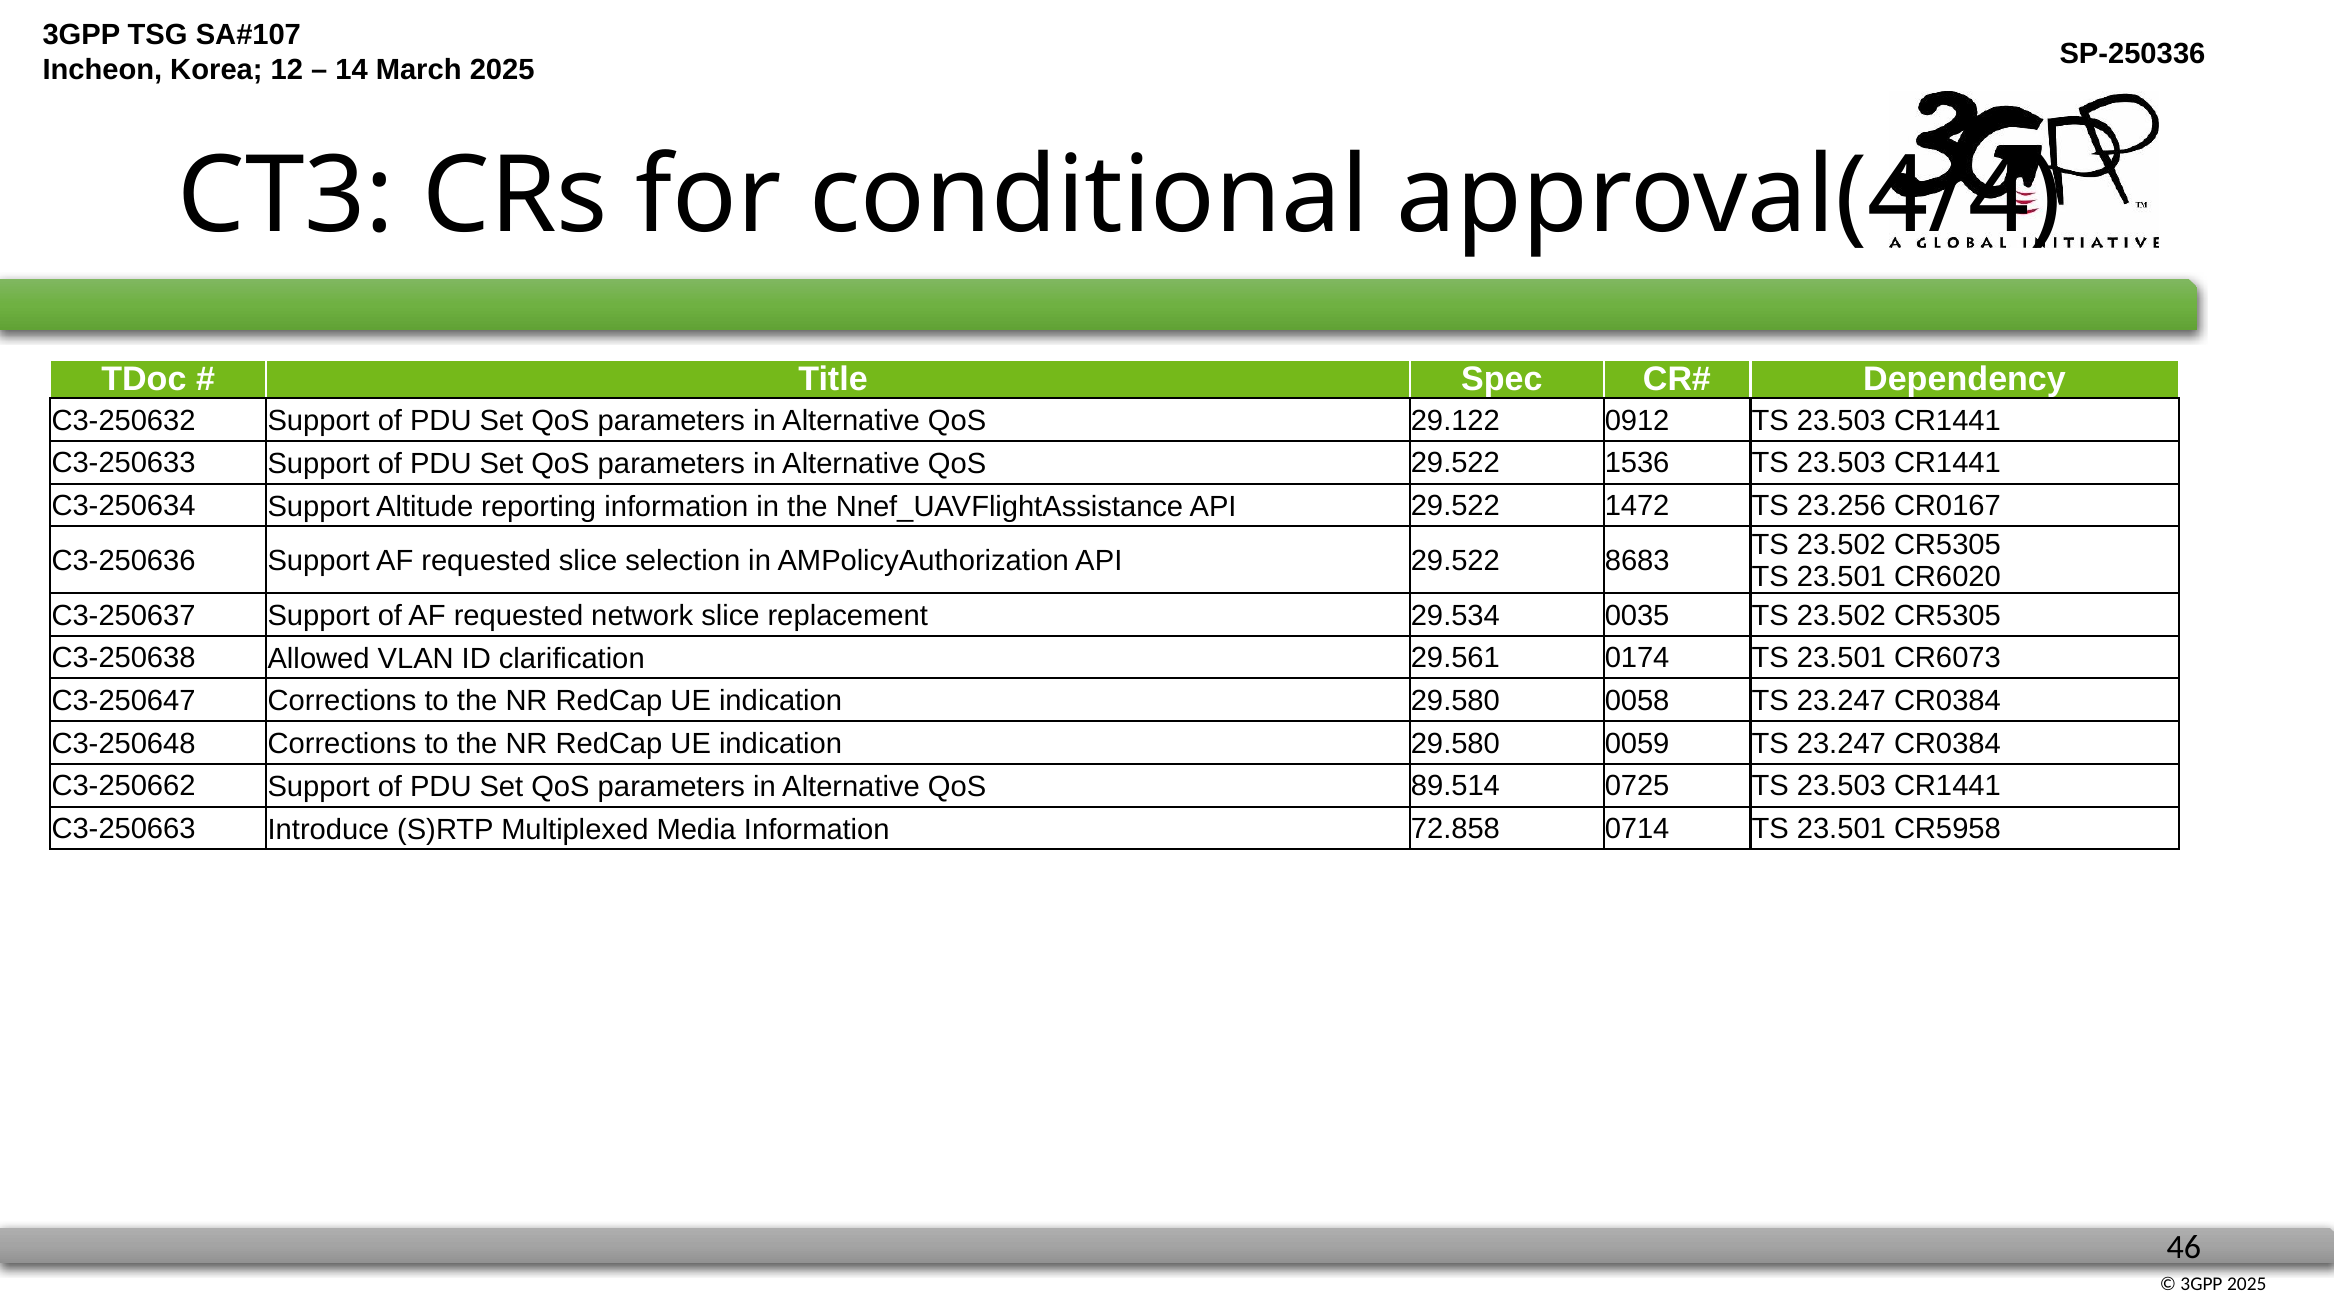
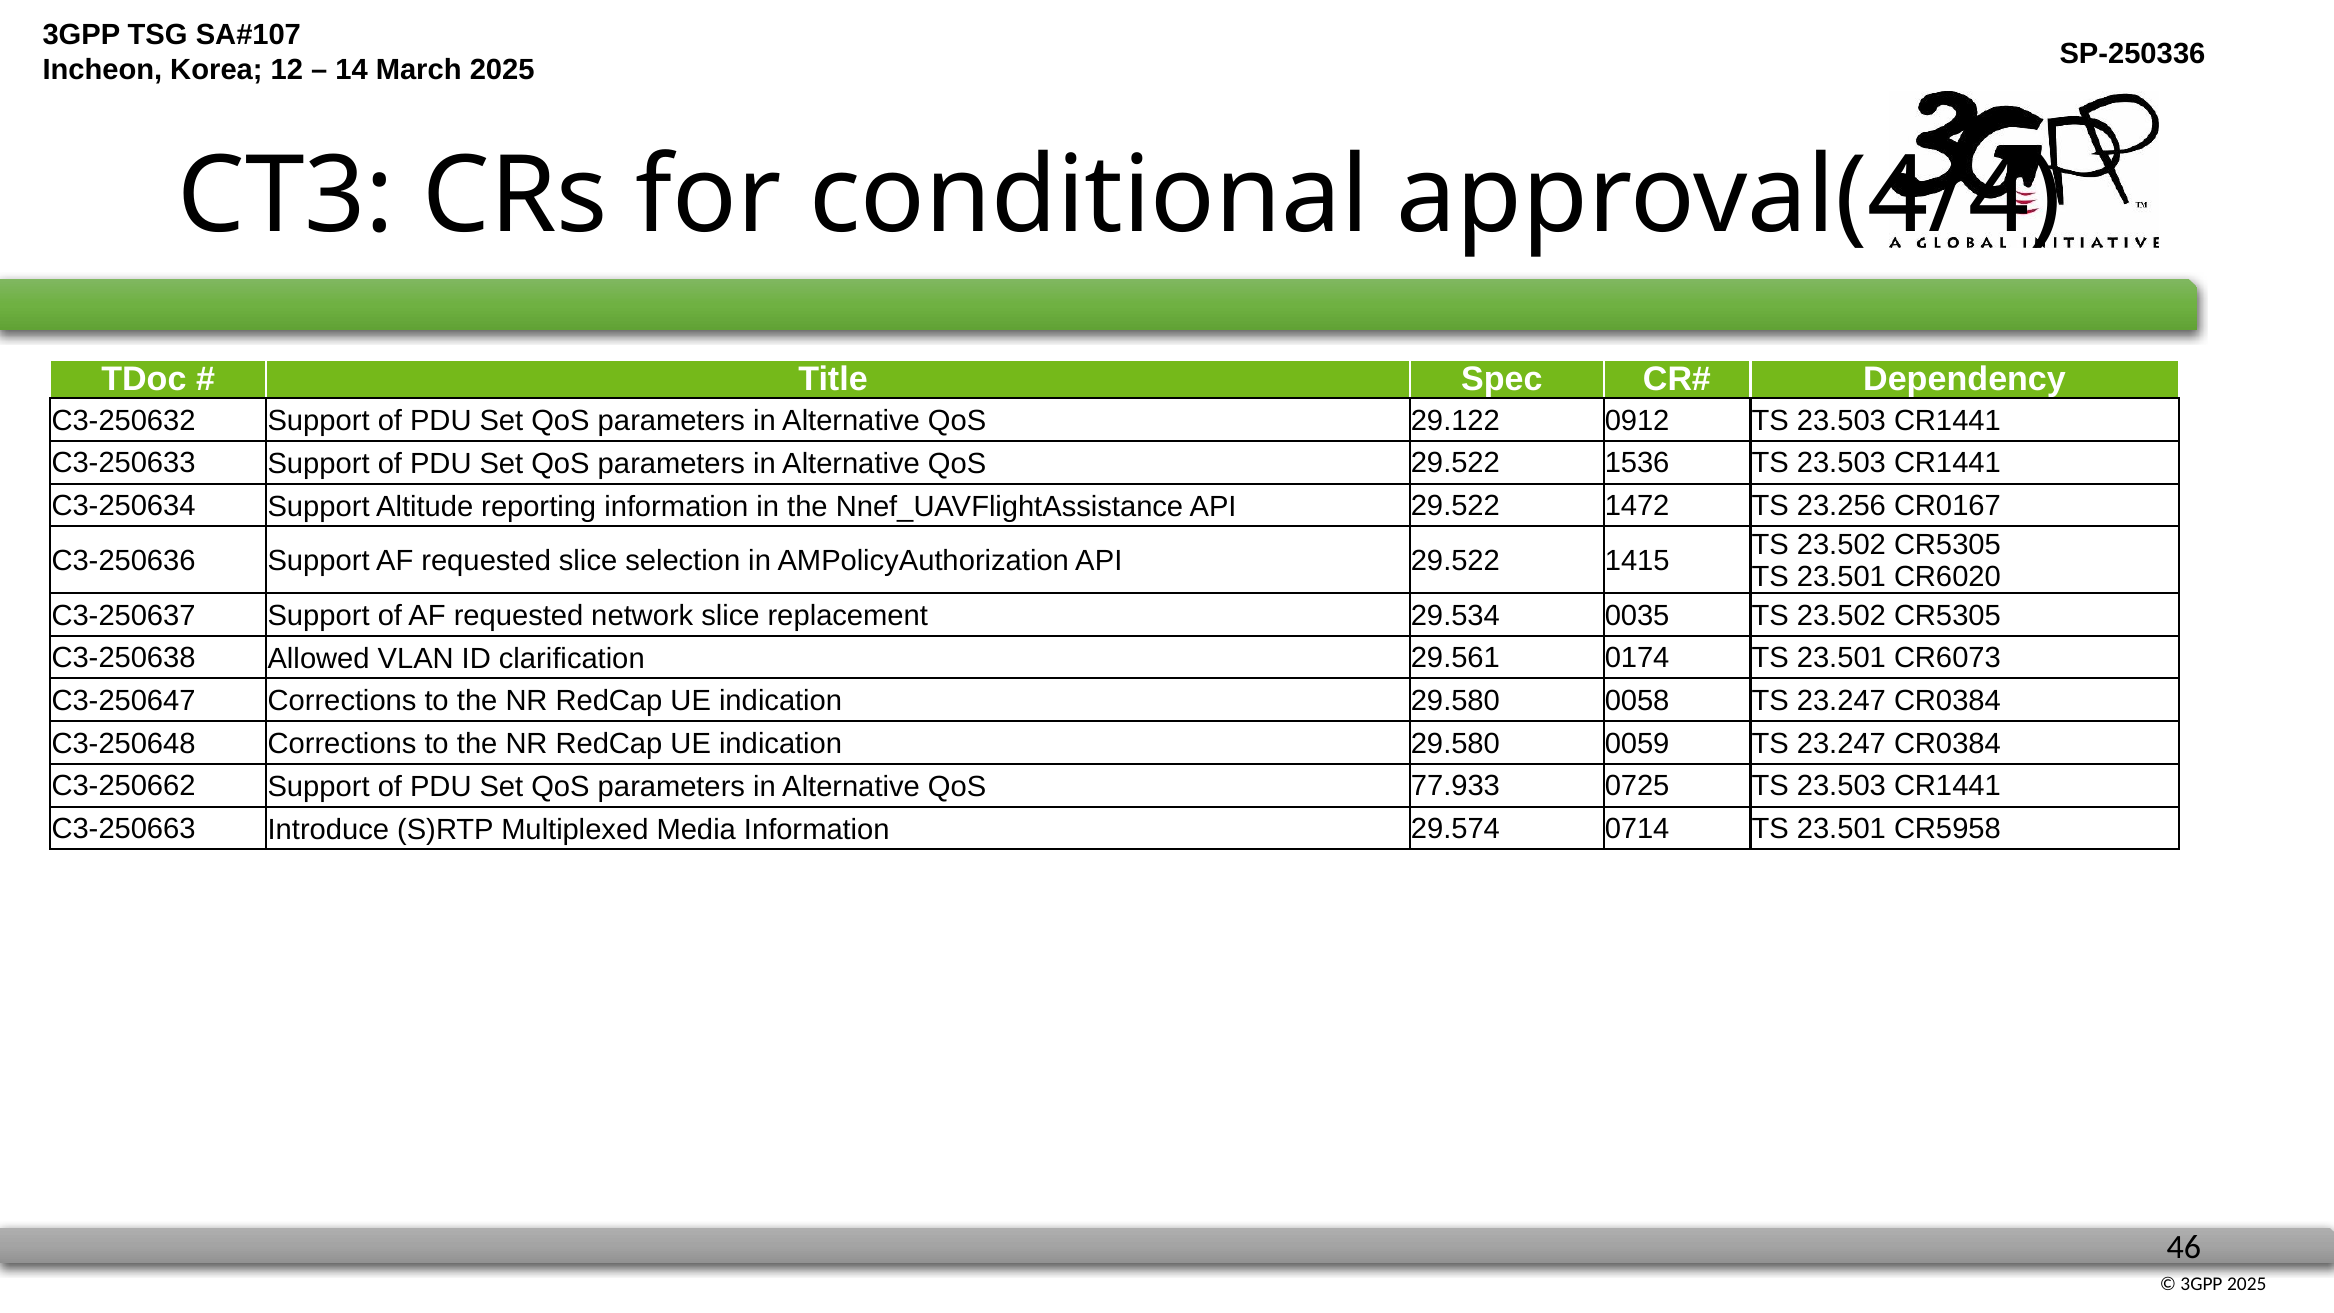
8683: 8683 -> 1415
89.514: 89.514 -> 77.933
72.858: 72.858 -> 29.574
